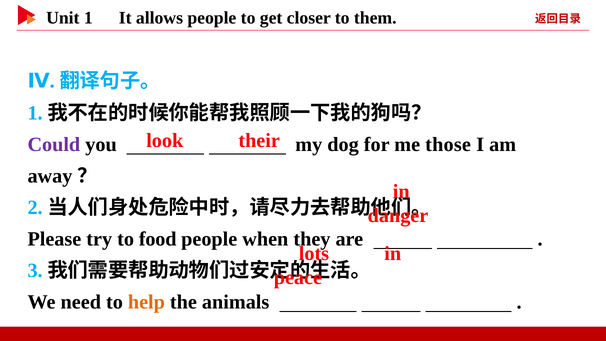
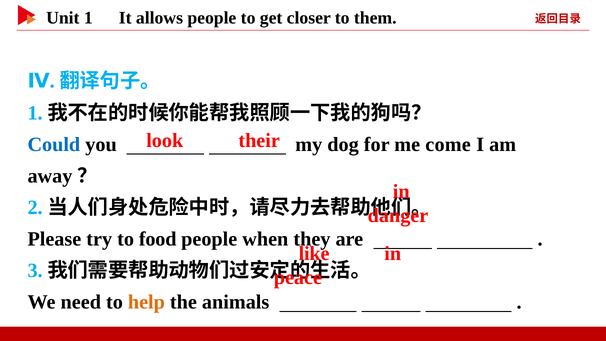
Could colour: purple -> blue
those: those -> come
lots: lots -> like
